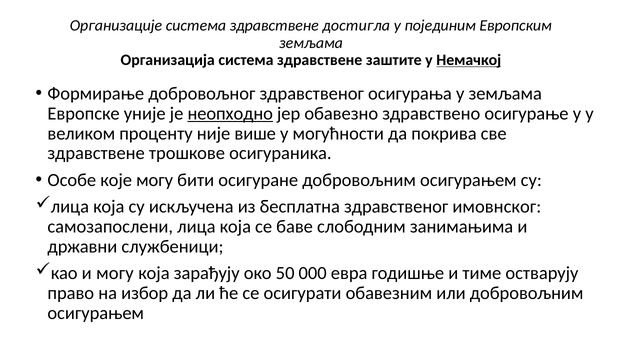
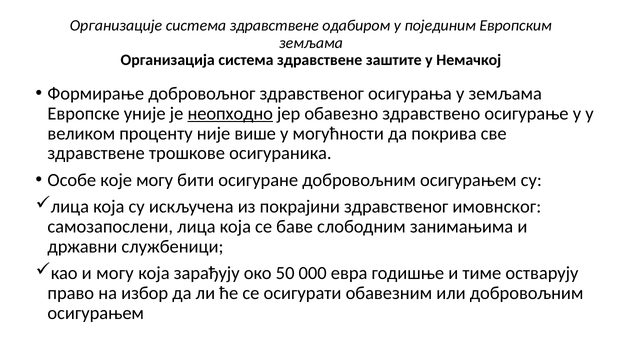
достигла: достигла -> одабиром
Немачкој underline: present -> none
бесплатна: бесплатна -> покрајини
